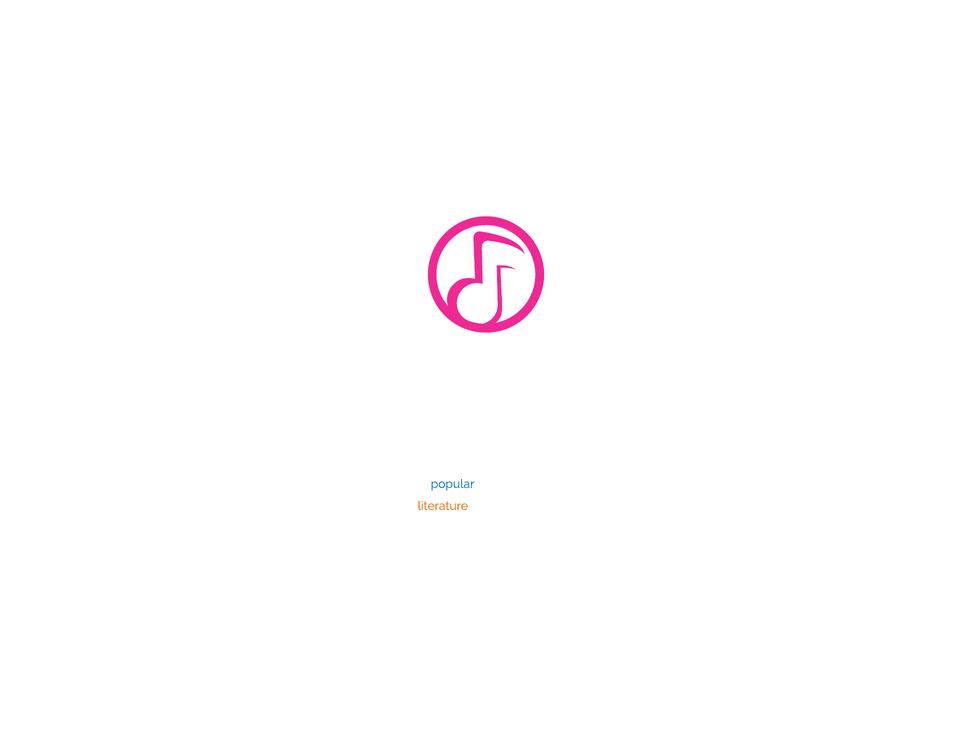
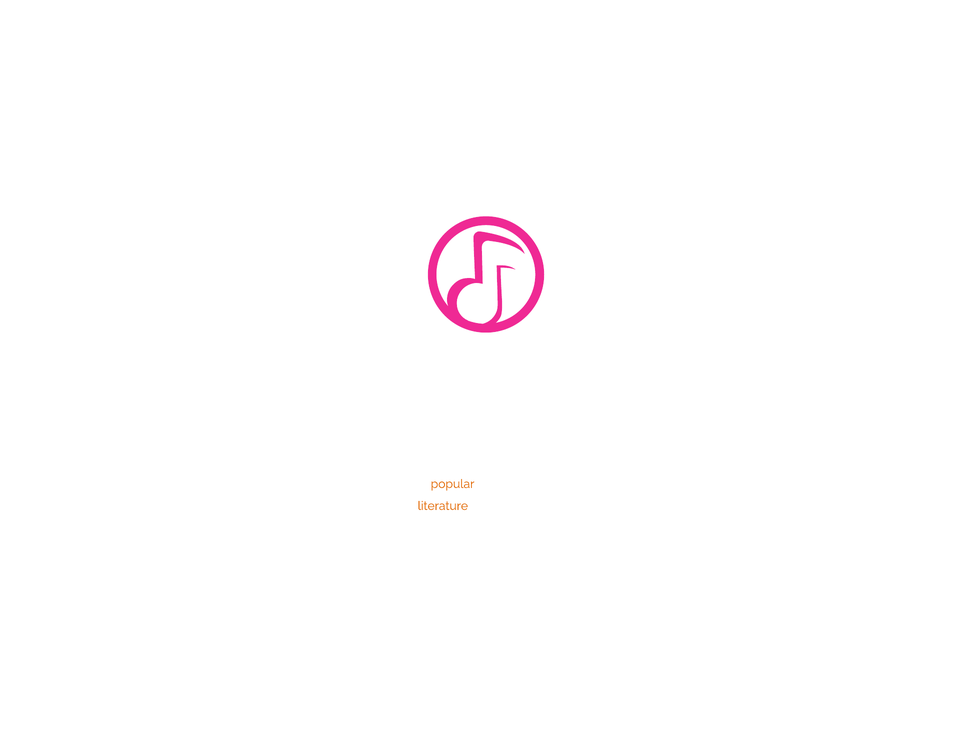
popular colour: blue -> orange
